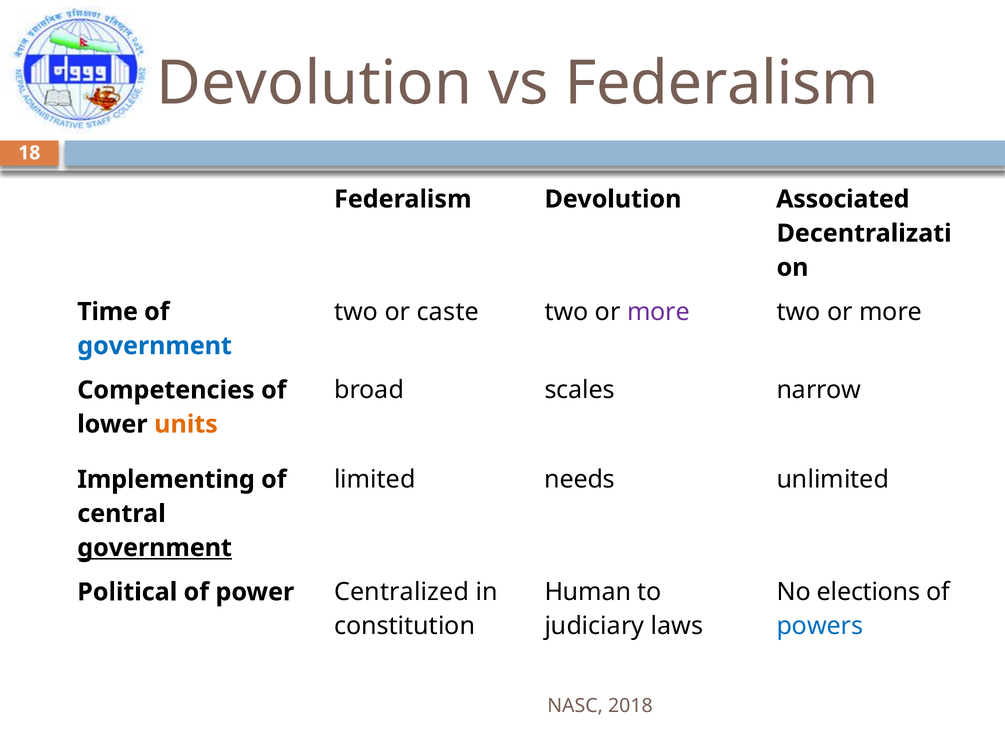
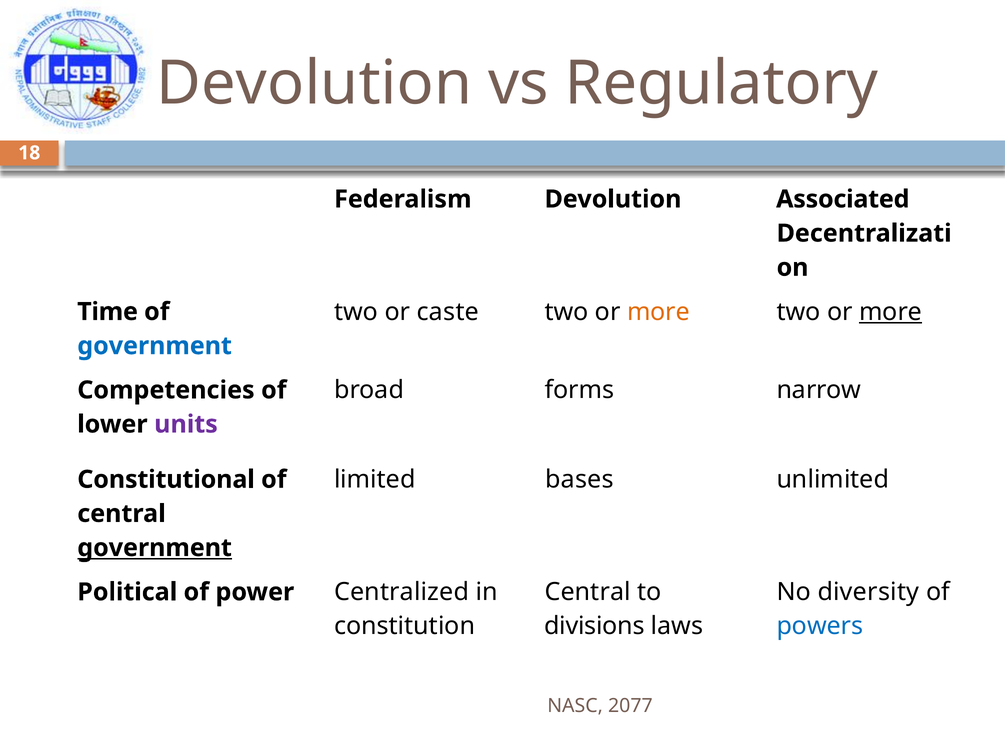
vs Federalism: Federalism -> Regulatory
more at (658, 312) colour: purple -> orange
more at (891, 312) underline: none -> present
scales: scales -> forms
units colour: orange -> purple
needs: needs -> bases
Implementing: Implementing -> Constitutional
Human at (588, 593): Human -> Central
elections: elections -> diversity
judiciary: judiciary -> divisions
2018: 2018 -> 2077
